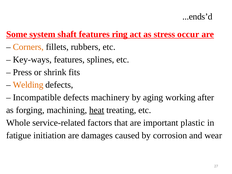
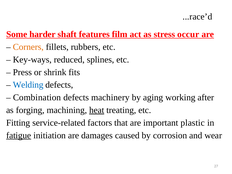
...ends’d: ...ends’d -> ...race’d
system: system -> harder
ring: ring -> film
Key-ways features: features -> reduced
Welding colour: orange -> blue
Incompatible: Incompatible -> Combination
Whole: Whole -> Fitting
fatigue underline: none -> present
